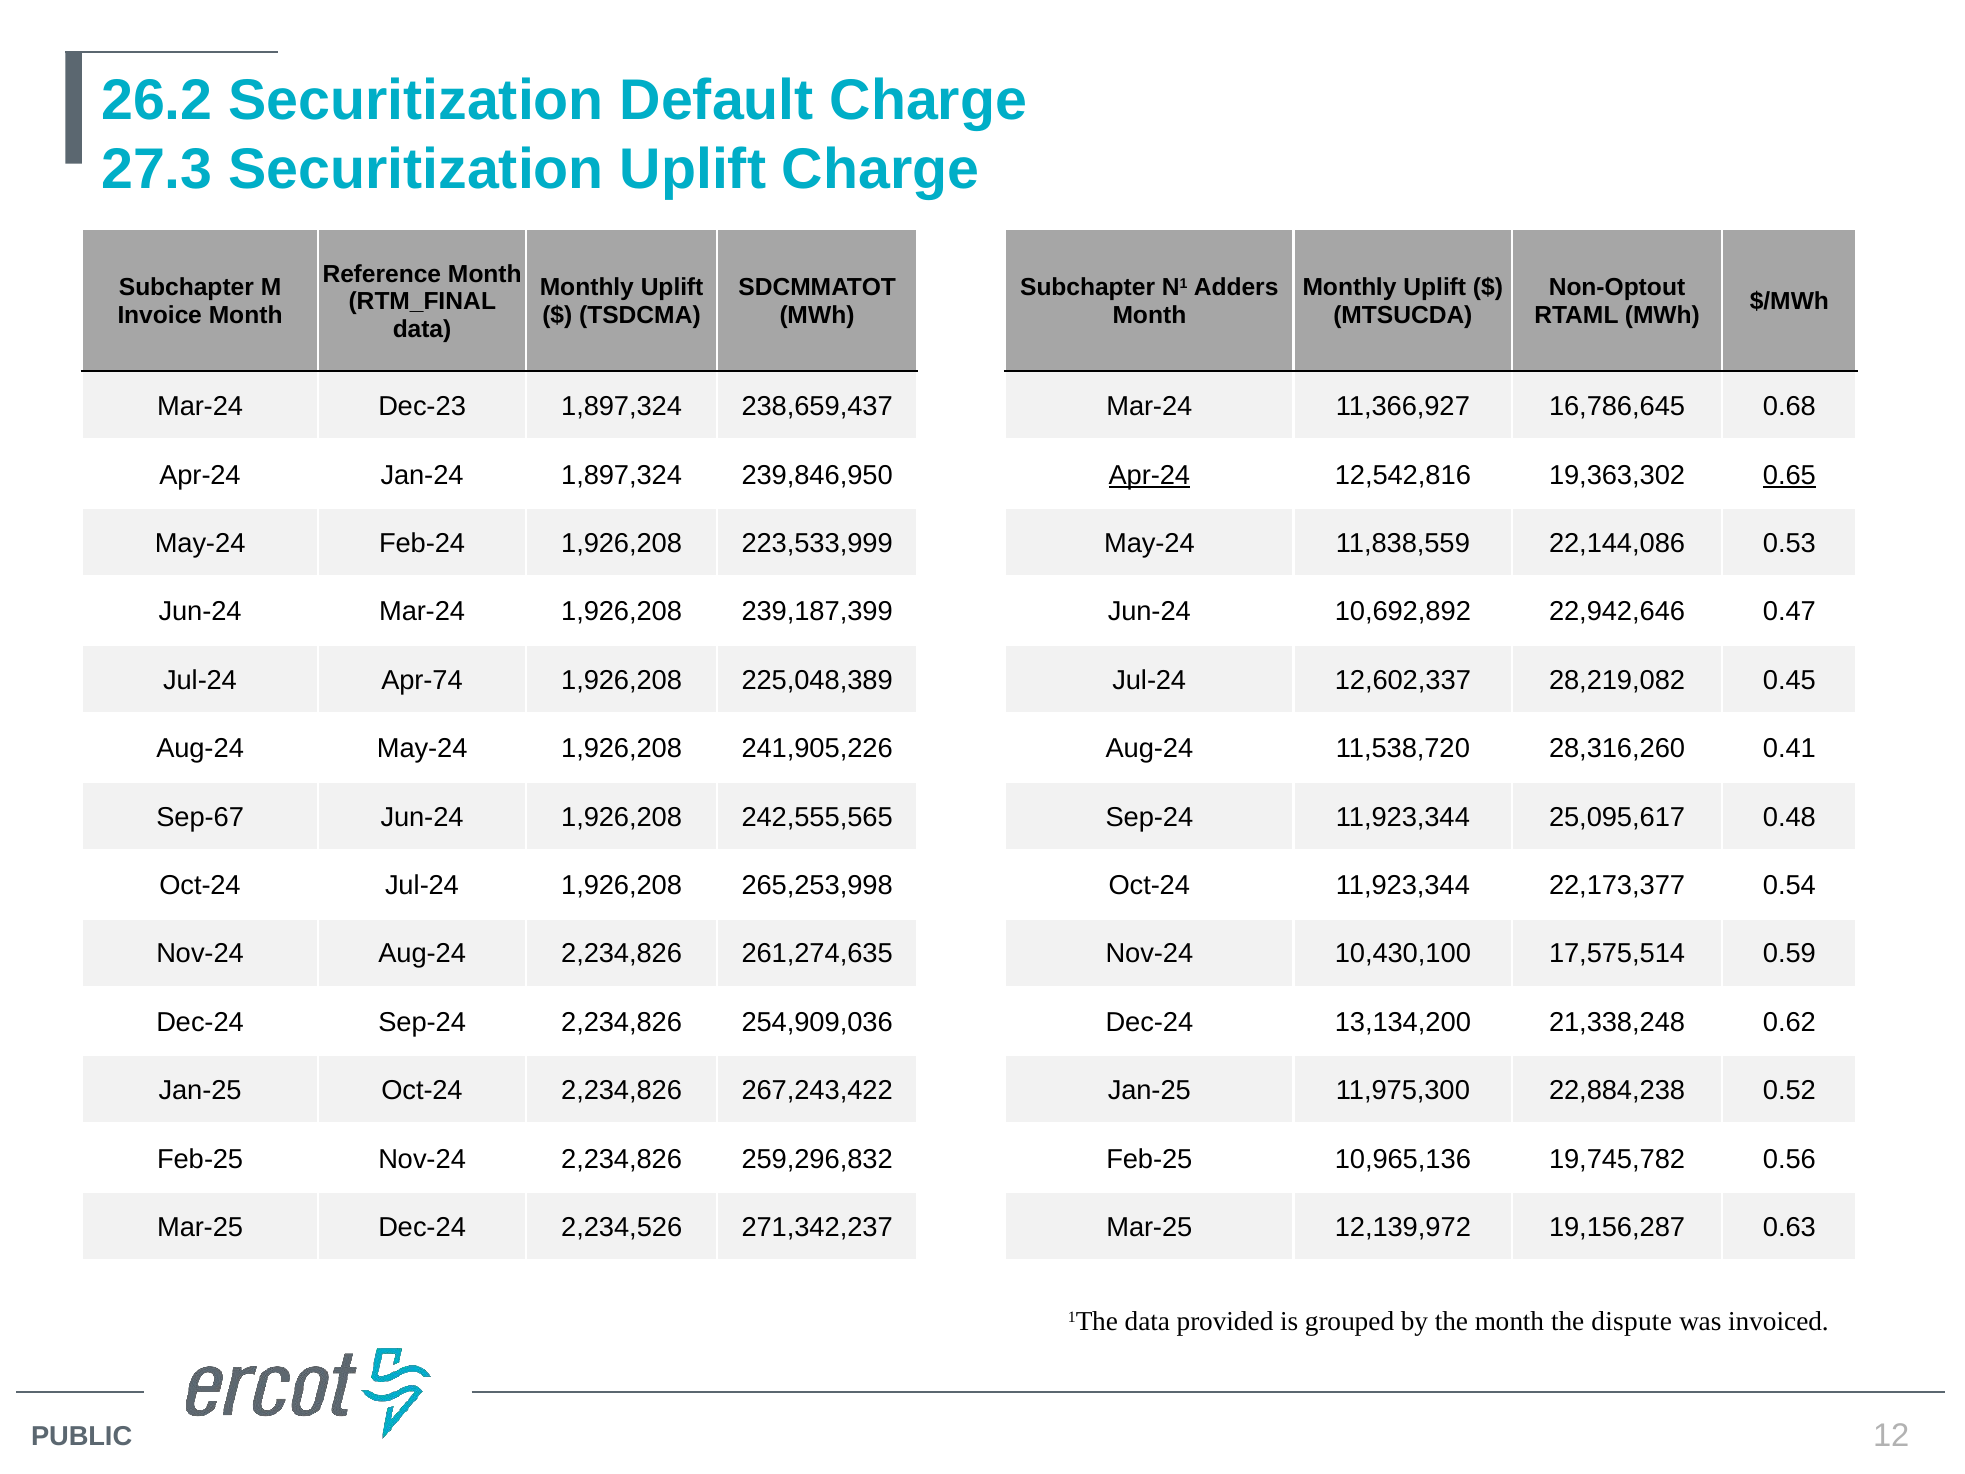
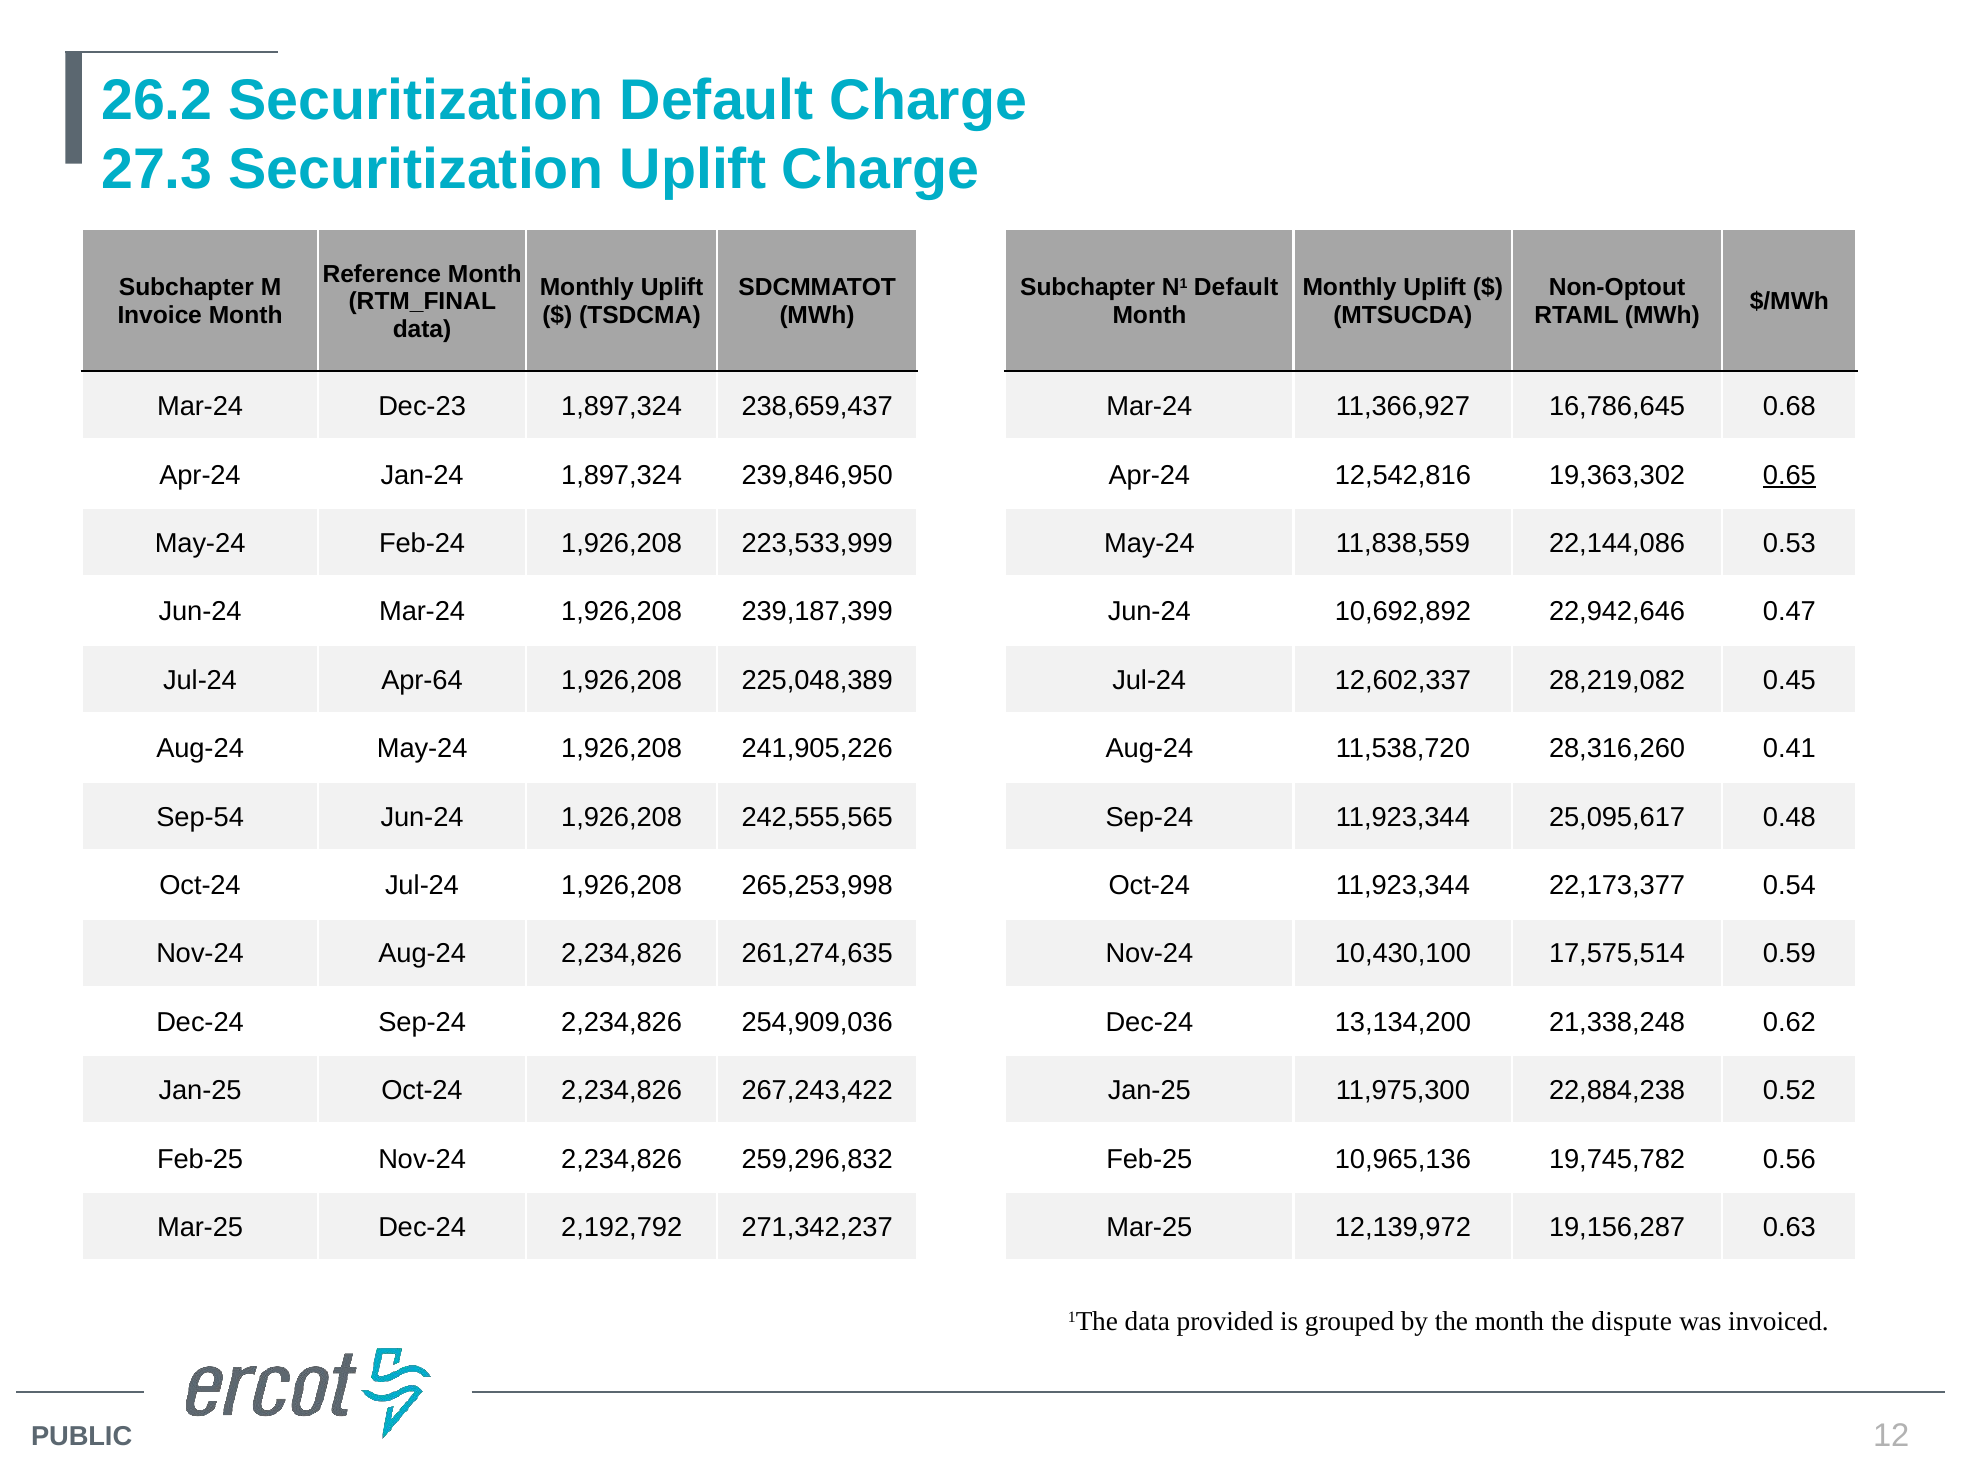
N1 Adders: Adders -> Default
Apr-24 at (1149, 475) underline: present -> none
Apr-74: Apr-74 -> Apr-64
Sep-67: Sep-67 -> Sep-54
2,234,526: 2,234,526 -> 2,192,792
